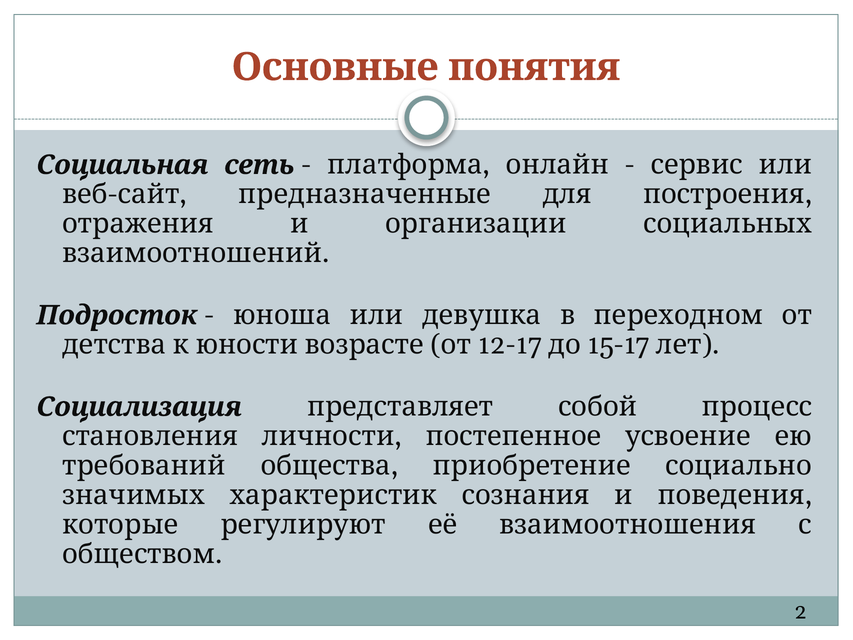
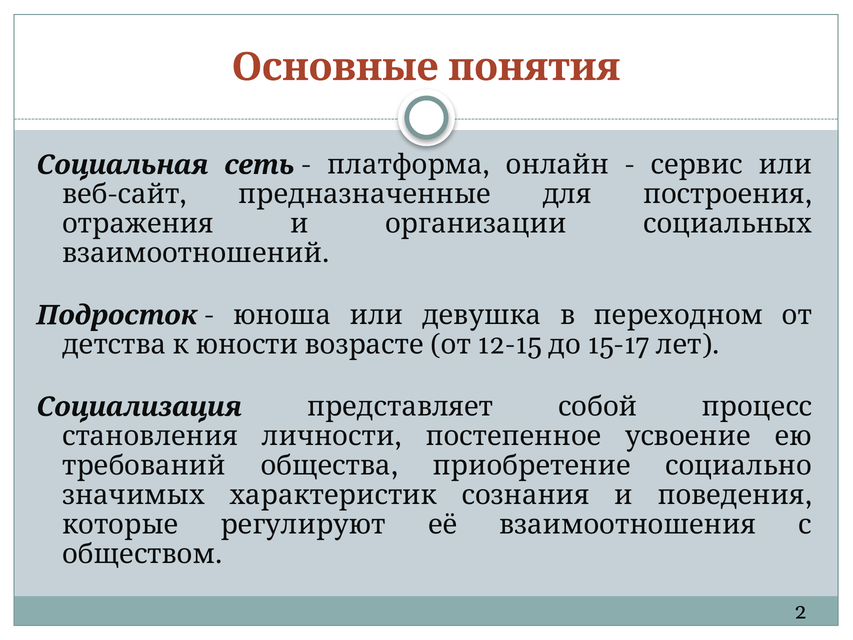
12-17: 12-17 -> 12-15
